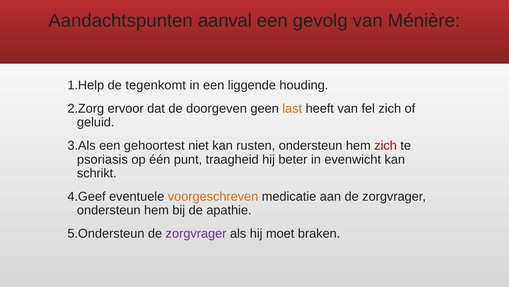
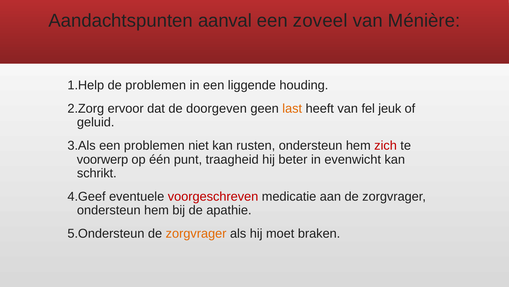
gevolg: gevolg -> zoveel
de tegenkomt: tegenkomt -> problemen
fel zich: zich -> jeuk
een gehoortest: gehoortest -> problemen
psoriasis: psoriasis -> voorwerp
voorgeschreven colour: orange -> red
zorgvrager at (196, 233) colour: purple -> orange
